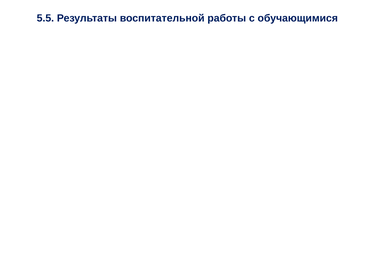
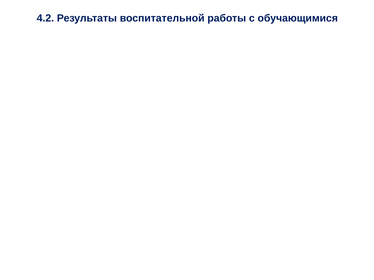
5.5: 5.5 -> 4.2
